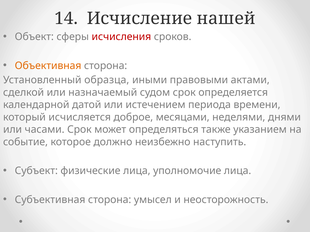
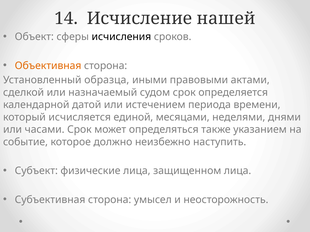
исчисления colour: red -> black
доброе: доброе -> единой
уполномочие: уполномочие -> защищенном
